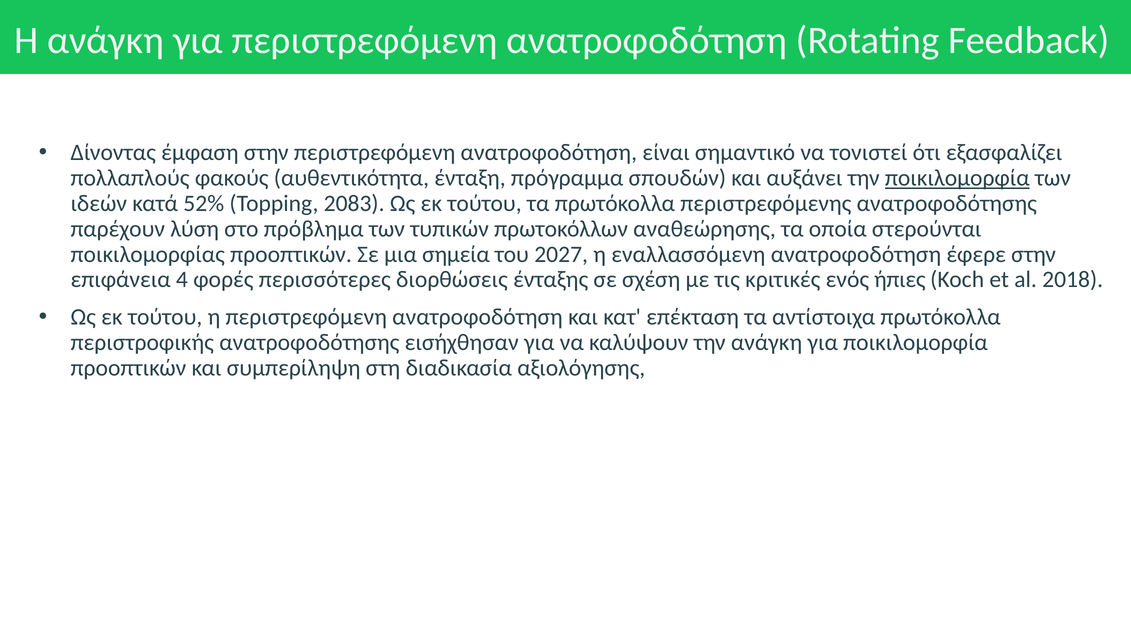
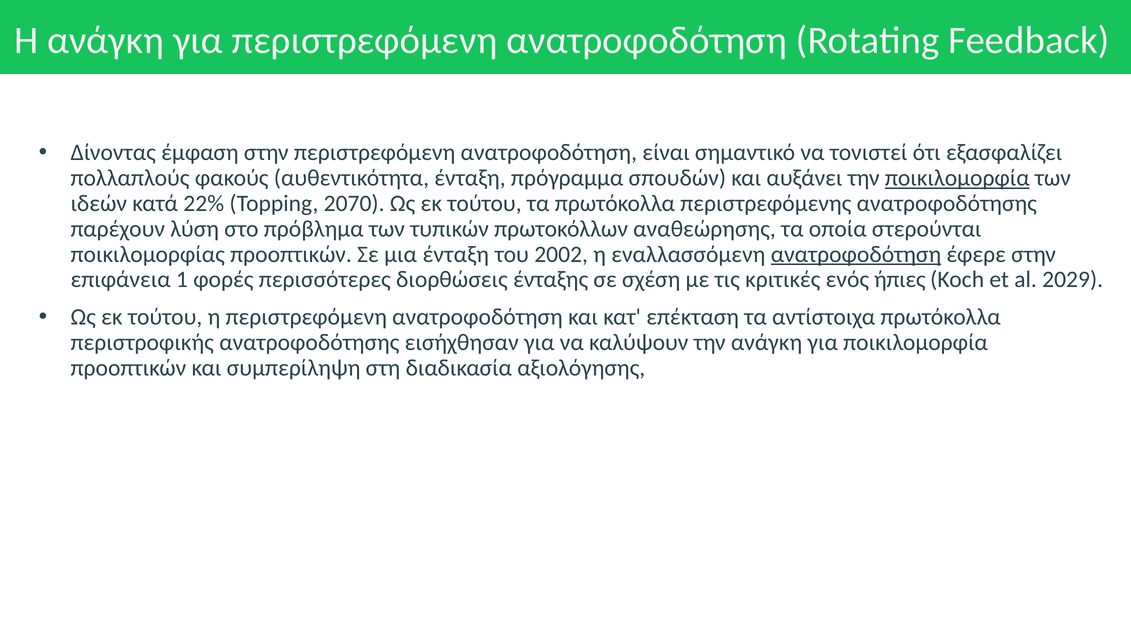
52%: 52% -> 22%
2083: 2083 -> 2070
μια σημεία: σημεία -> ένταξη
2027: 2027 -> 2002
ανατροφοδότηση at (856, 254) underline: none -> present
4: 4 -> 1
2018: 2018 -> 2029
